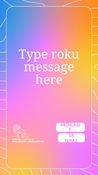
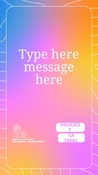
Type roku: roku -> here
